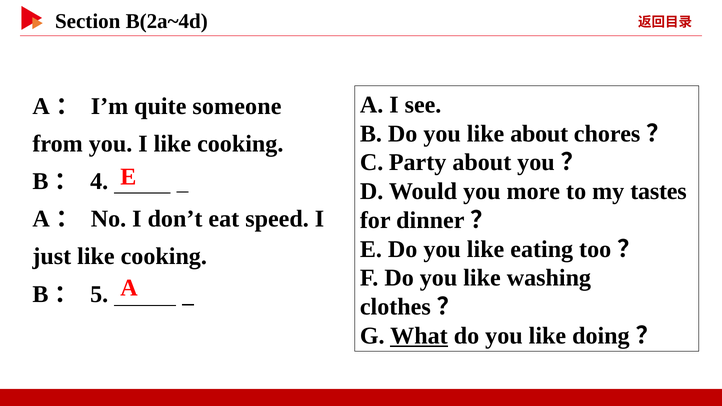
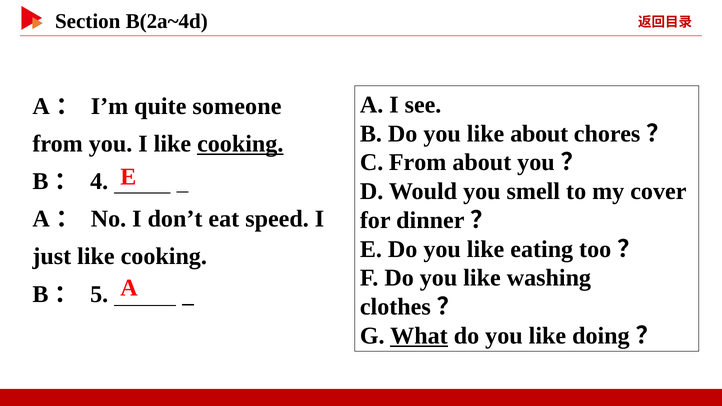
cooking at (240, 144) underline: none -> present
C Party: Party -> From
more: more -> smell
tastes: tastes -> cover
